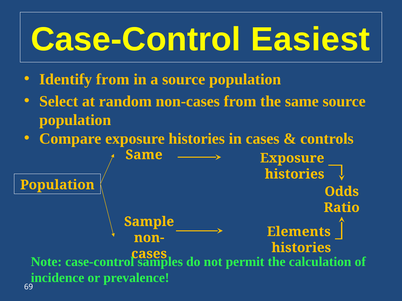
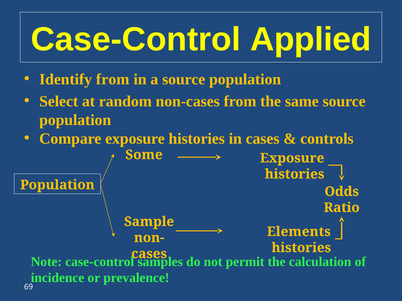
Easiest: Easiest -> Applied
Same at (144, 155): Same -> Some
